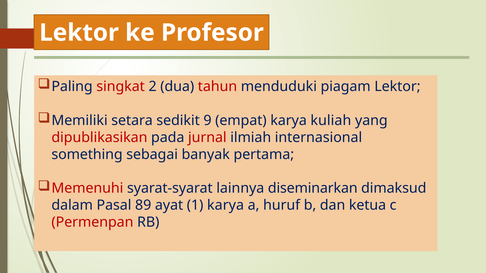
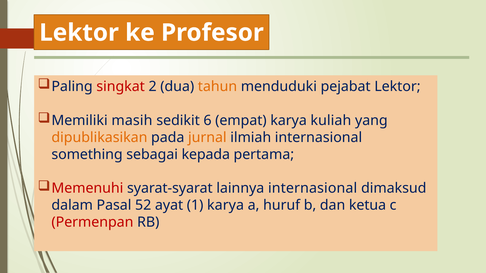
tahun colour: red -> orange
piagam: piagam -> pejabat
setara: setara -> masih
9: 9 -> 6
dipublikasikan colour: red -> orange
jurnal colour: red -> orange
banyak: banyak -> kepada
lainnya diseminarkan: diseminarkan -> internasional
89: 89 -> 52
